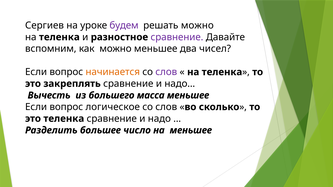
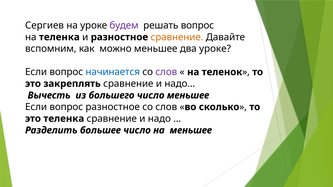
решать можно: можно -> вопрос
сравнение at (177, 37) colour: purple -> orange
два чисел: чисел -> уроке
начинается colour: orange -> blue
теленка at (222, 72): теленка -> теленок
большего масса: масса -> число
вопрос логическое: логическое -> разностное
